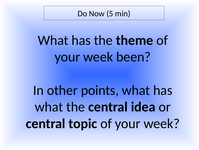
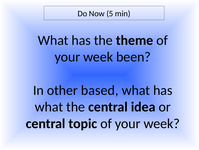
points: points -> based
